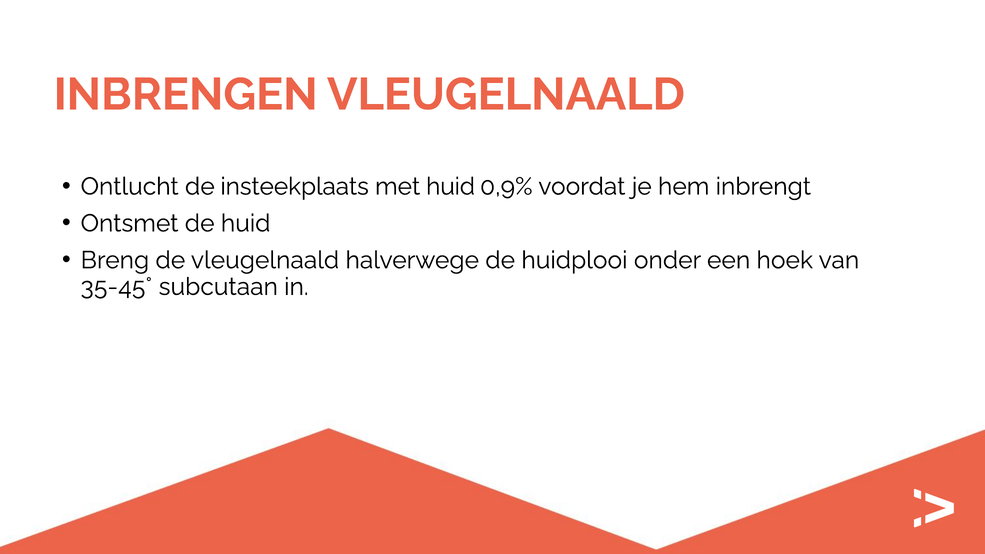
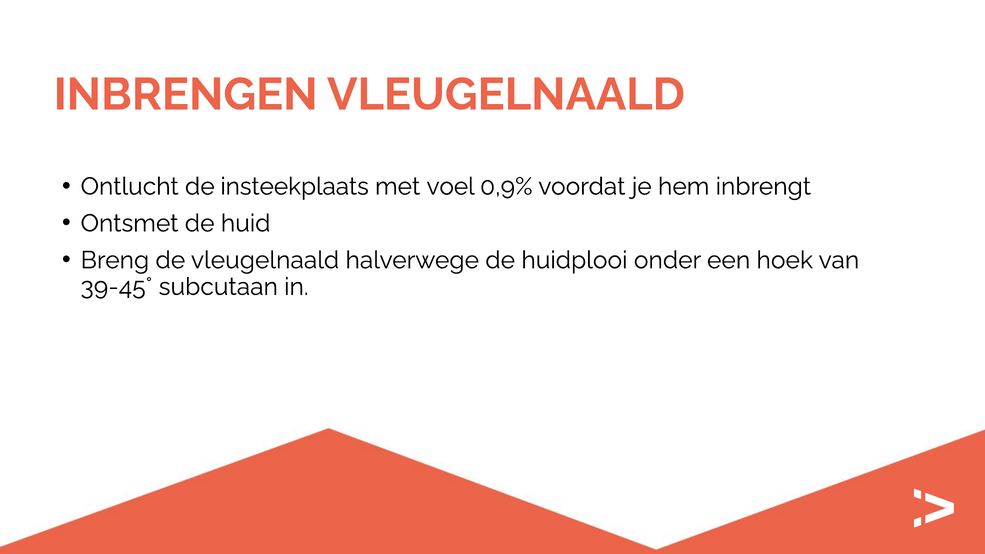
met huid: huid -> voel
35-45°: 35-45° -> 39-45°
